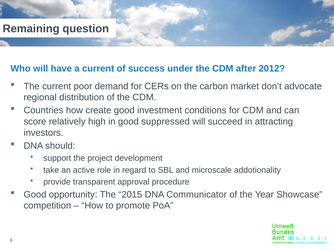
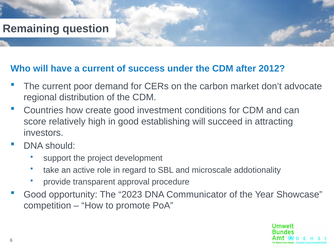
suppressed: suppressed -> establishing
2015: 2015 -> 2023
